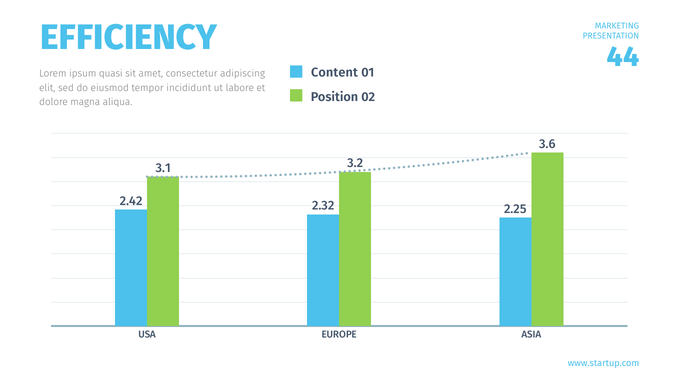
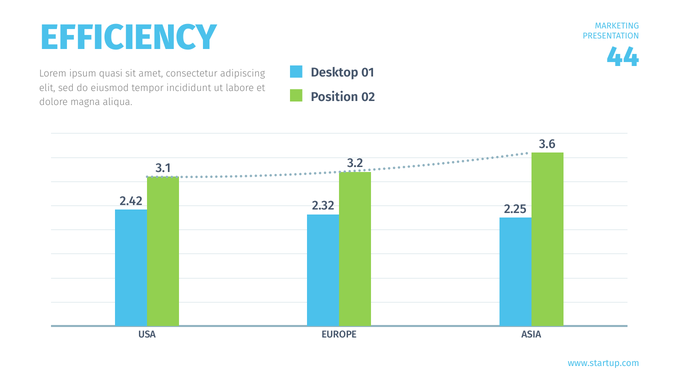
Content: Content -> Desktop
